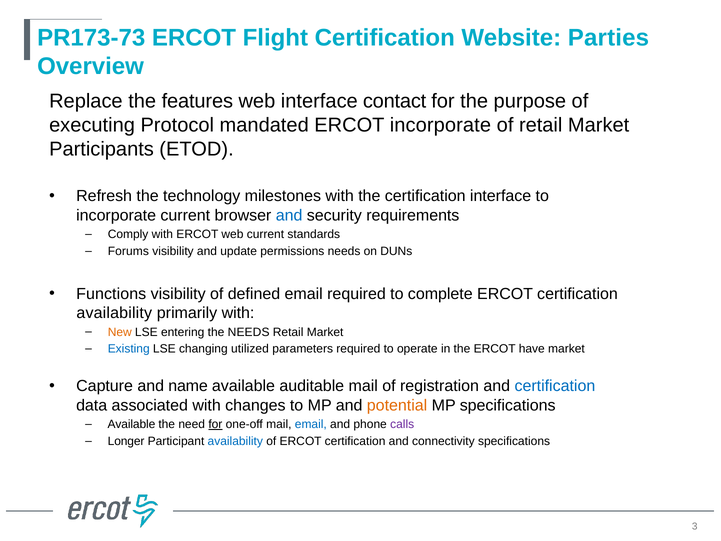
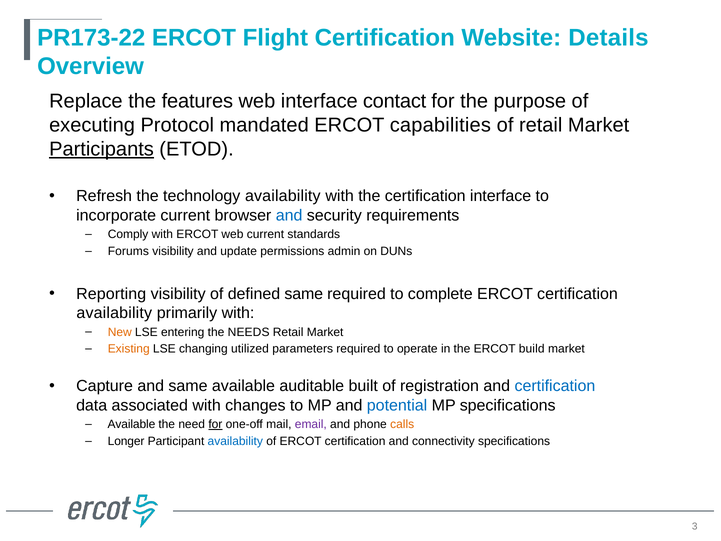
PR173-73: PR173-73 -> PR173-22
Parties: Parties -> Details
ERCOT incorporate: incorporate -> capabilities
Participants underline: none -> present
technology milestones: milestones -> availability
permissions needs: needs -> admin
Functions: Functions -> Reporting
defined email: email -> same
Existing colour: blue -> orange
have: have -> build
and name: name -> same
auditable mail: mail -> built
potential colour: orange -> blue
email at (311, 424) colour: blue -> purple
calls colour: purple -> orange
